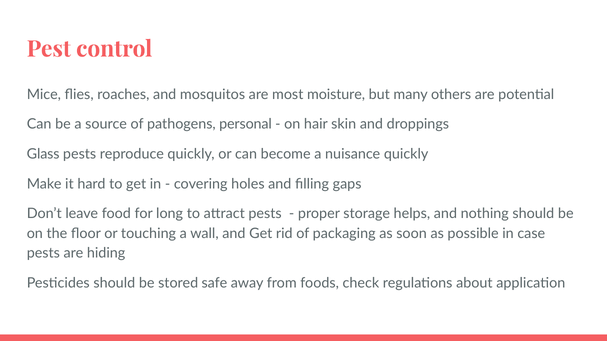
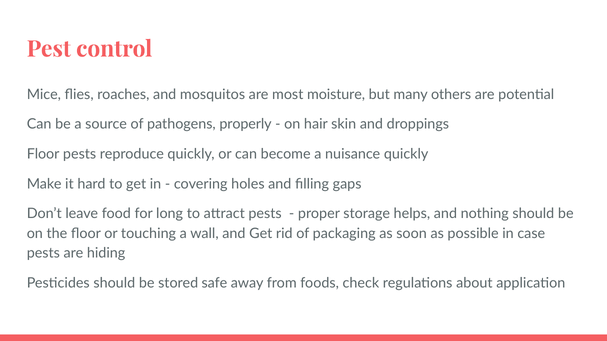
personal: personal -> properly
Glass at (43, 154): Glass -> Floor
